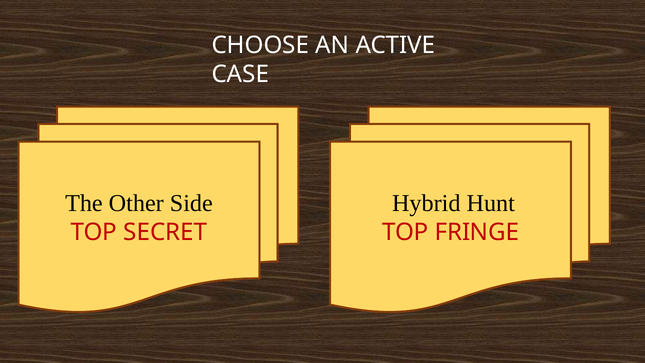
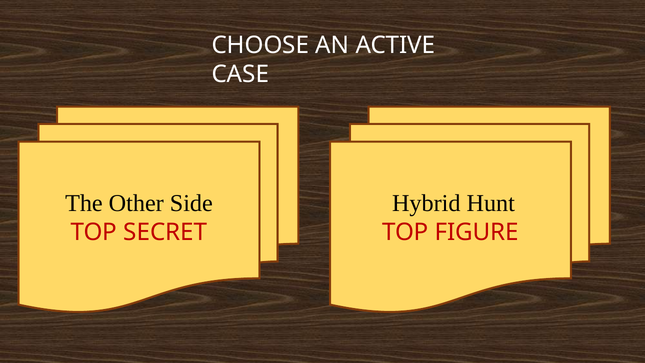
FRINGE: FRINGE -> FIGURE
